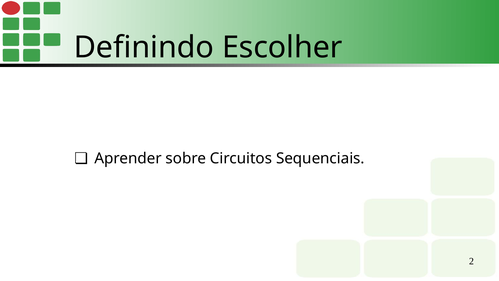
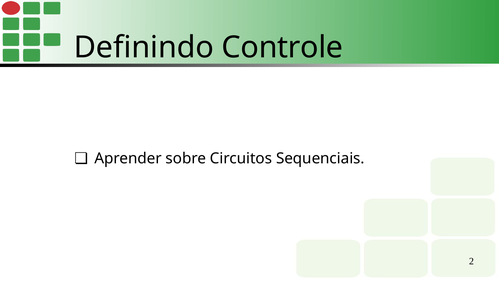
Escolher: Escolher -> Controle
